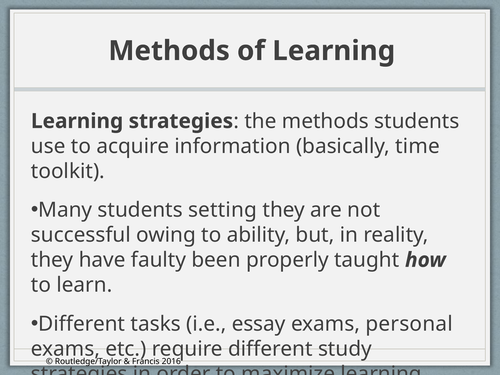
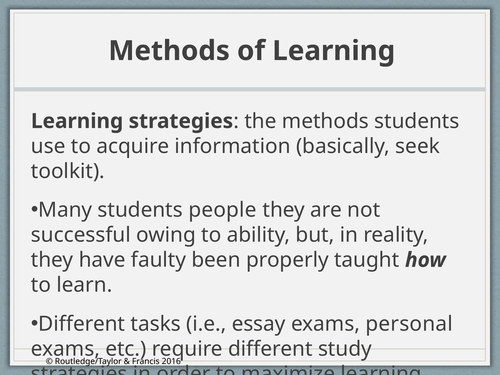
time: time -> seek
setting: setting -> people
